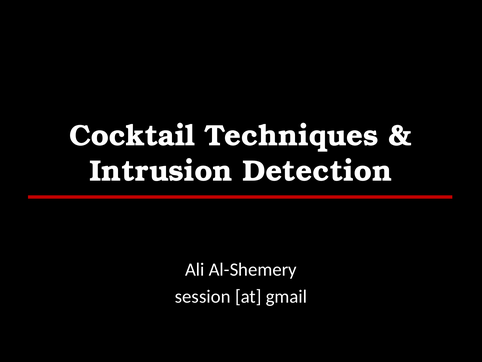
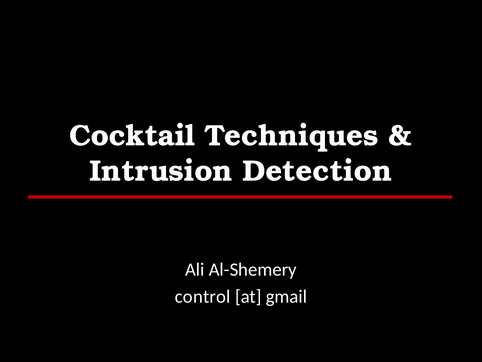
session: session -> control
